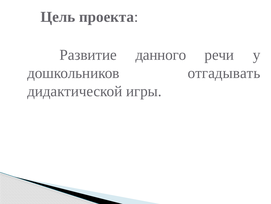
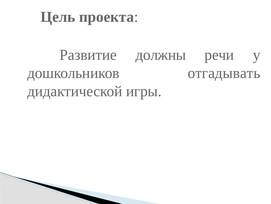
данного: данного -> должны
